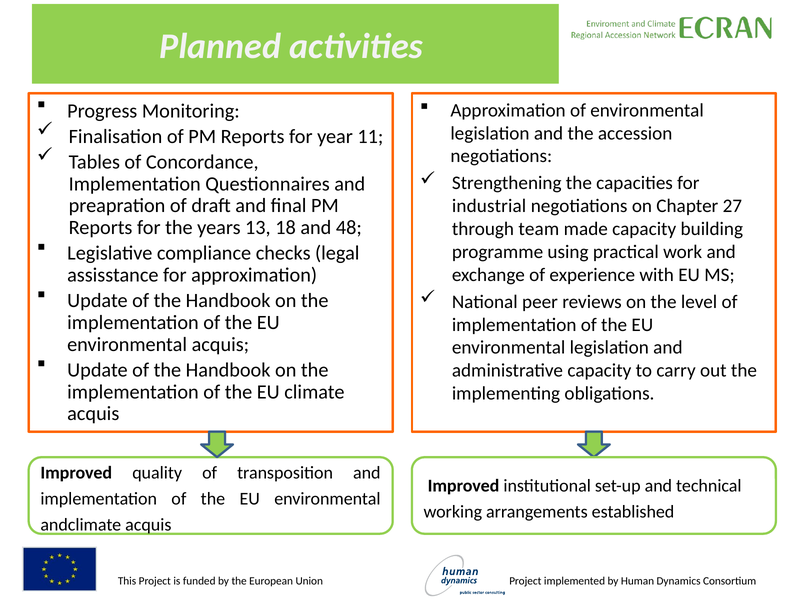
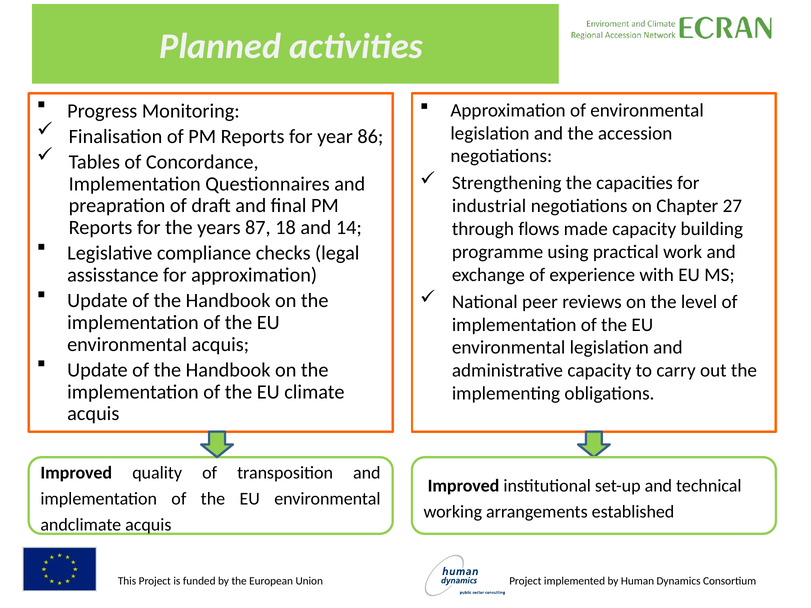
11: 11 -> 86
13: 13 -> 87
48: 48 -> 14
team: team -> flows
